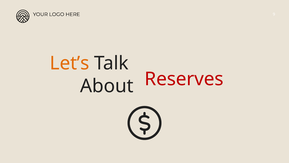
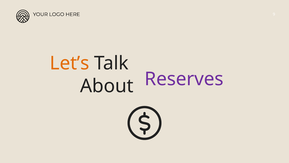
Reserves colour: red -> purple
